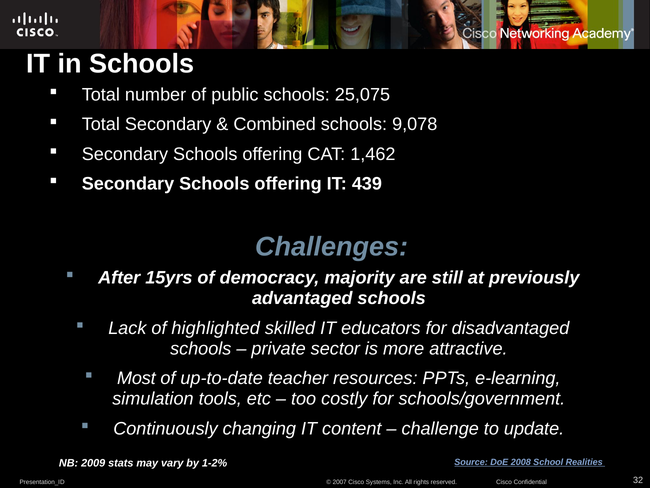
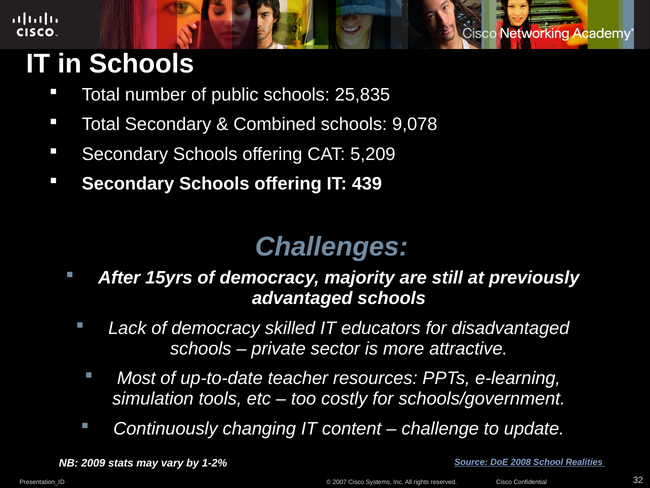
25,075: 25,075 -> 25,835
1,462: 1,462 -> 5,209
Lack of highlighted: highlighted -> democracy
